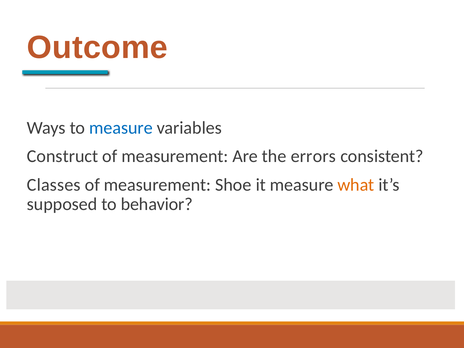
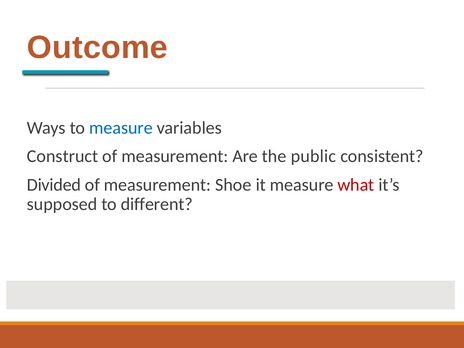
errors: errors -> public
Classes: Classes -> Divided
what colour: orange -> red
behavior: behavior -> different
